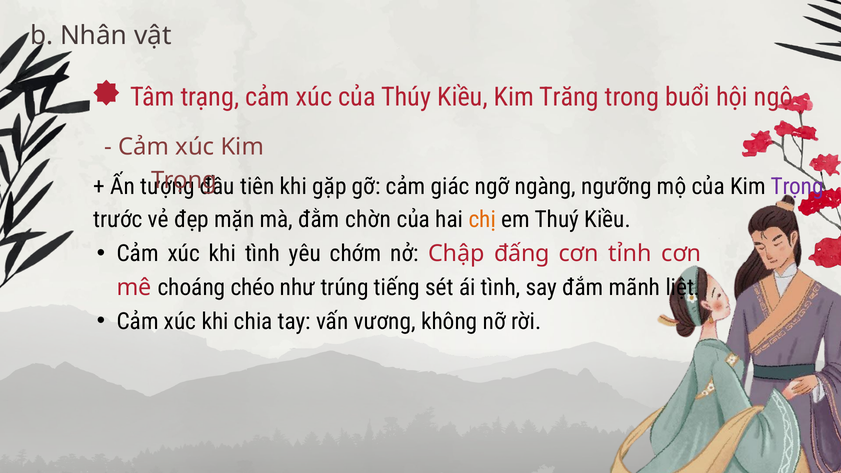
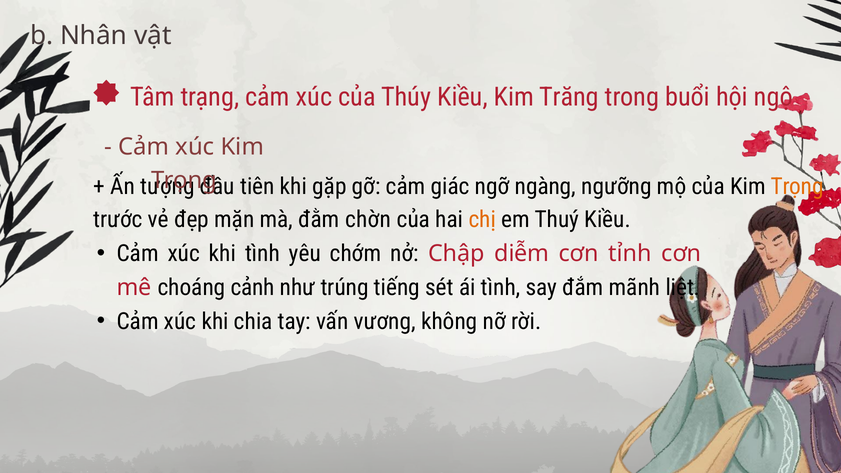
Trọng colour: purple -> orange
đấng: đấng -> diễm
chéo: chéo -> cảnh
